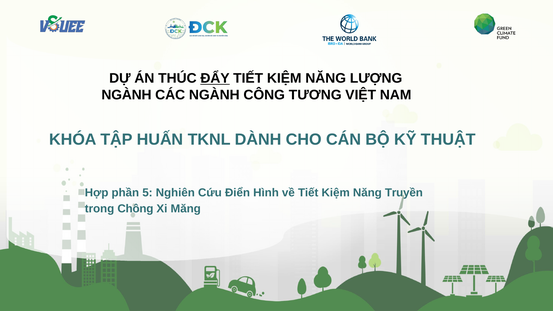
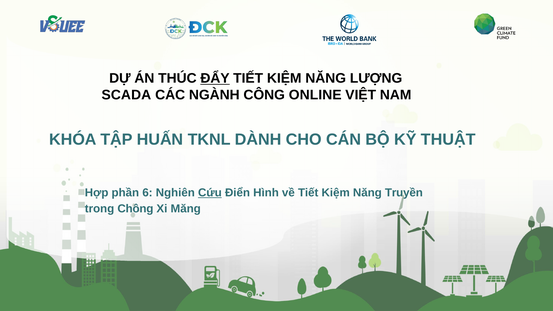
NGÀNH at (126, 95): NGÀNH -> SCADA
TƯƠNG: TƯƠNG -> ONLINE
5: 5 -> 6
Cứu underline: none -> present
